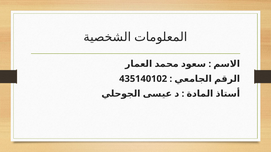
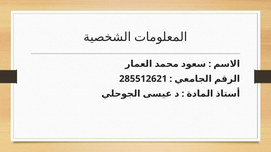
435140102: 435140102 -> 285512621
